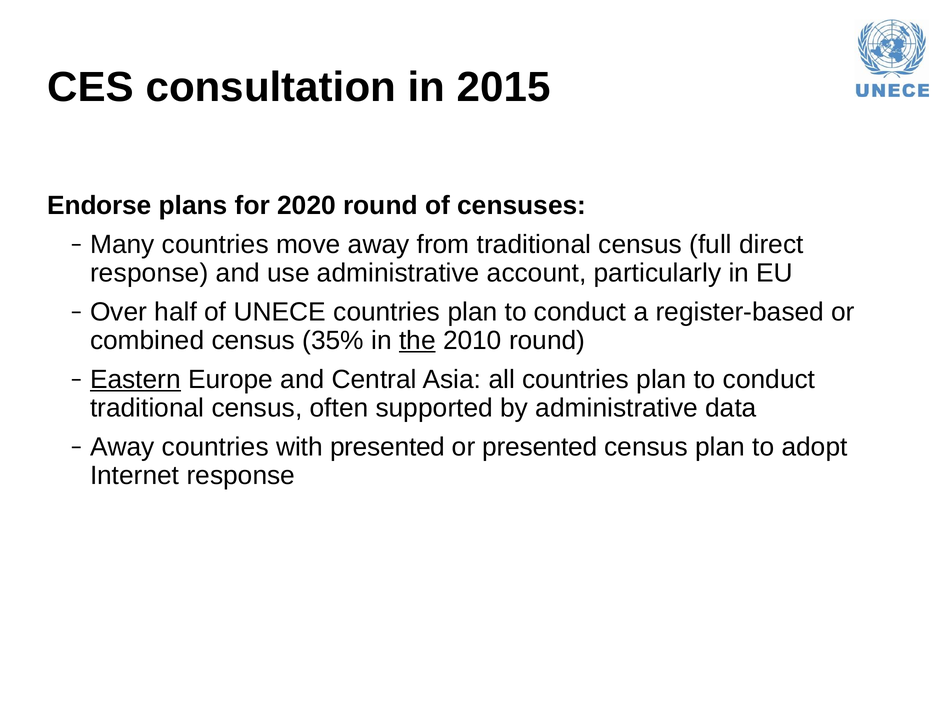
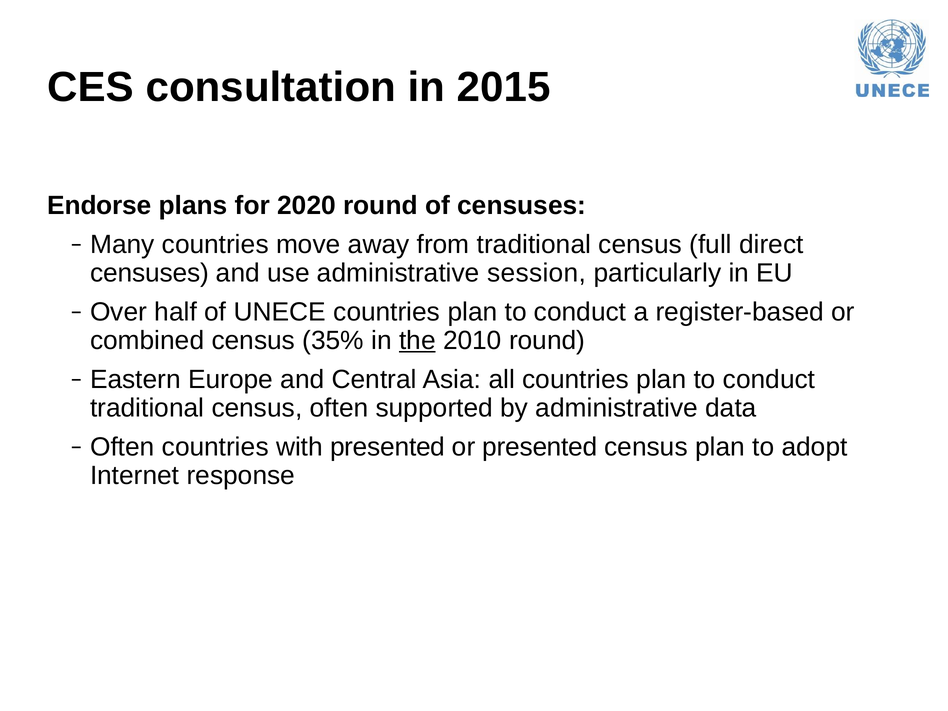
response at (149, 273): response -> censuses
account: account -> session
Eastern underline: present -> none
Away at (122, 447): Away -> Often
